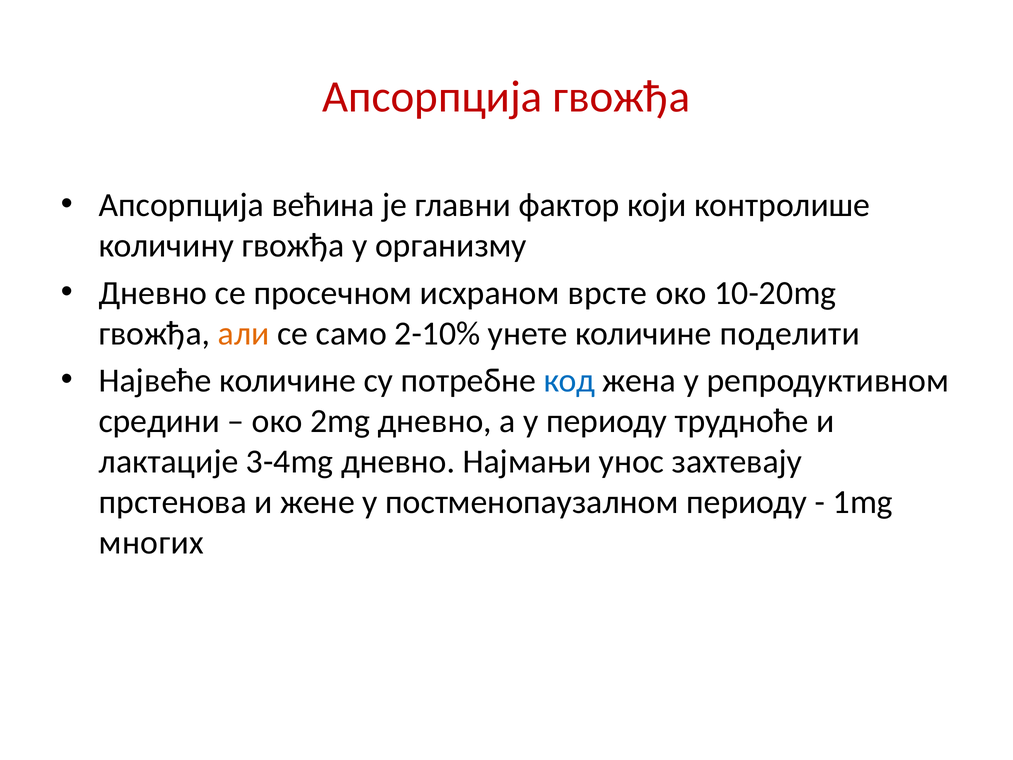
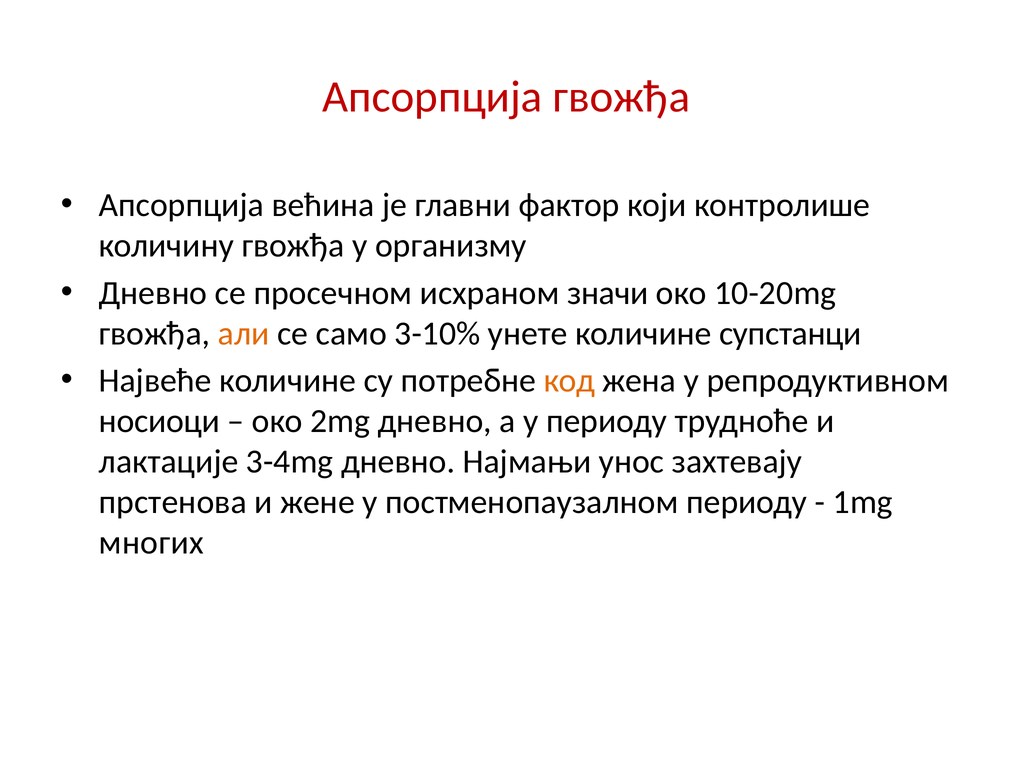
врсте: врсте -> значи
2-10%: 2-10% -> 3-10%
поделити: поделити -> супстанци
код colour: blue -> orange
средини: средини -> носиоци
